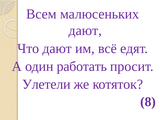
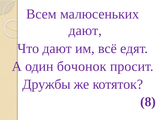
работать: работать -> бочонок
Улетели: Улетели -> Дружбы
